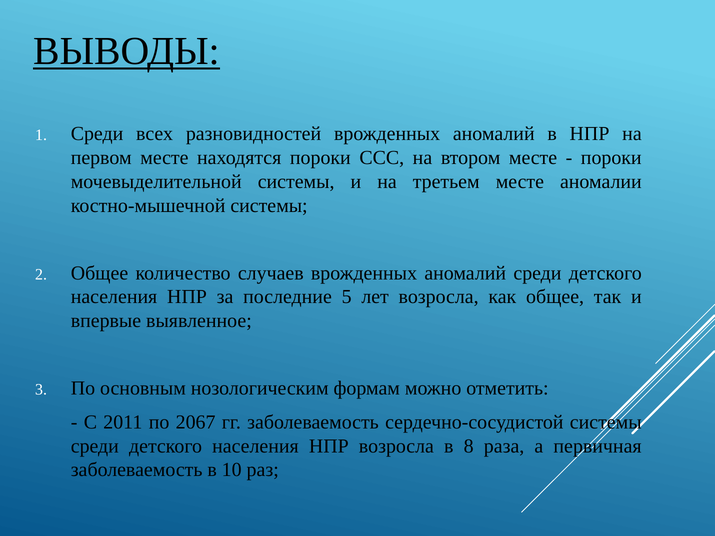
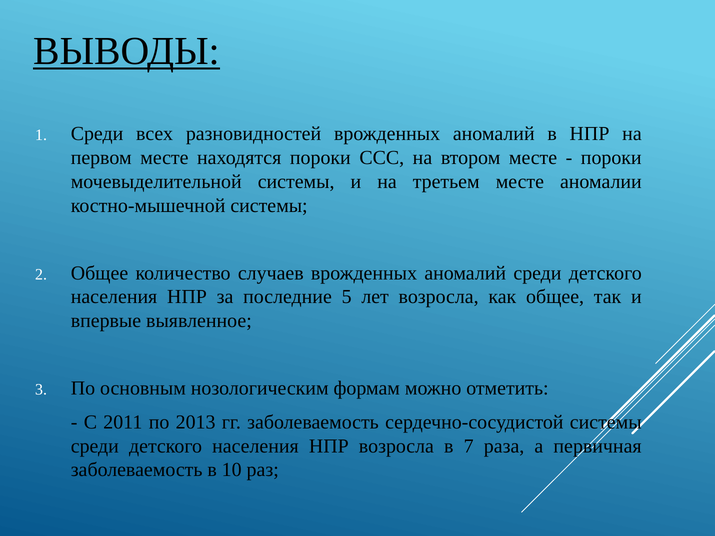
2067: 2067 -> 2013
8: 8 -> 7
